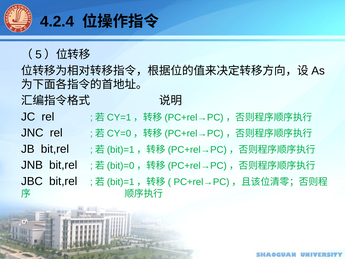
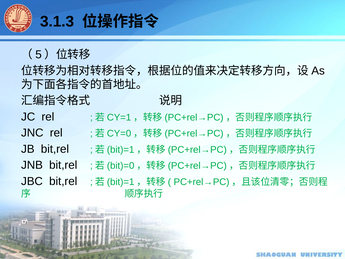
4.2.4: 4.2.4 -> 3.1.3
